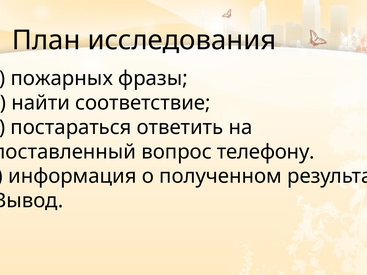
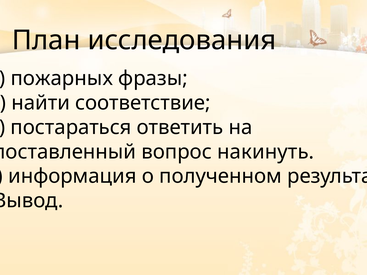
телефону: телефону -> накинуть
